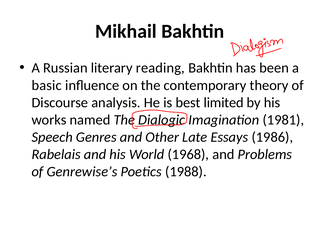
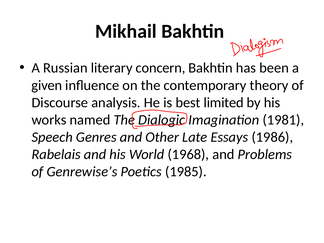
reading: reading -> concern
basic: basic -> given
1988: 1988 -> 1985
